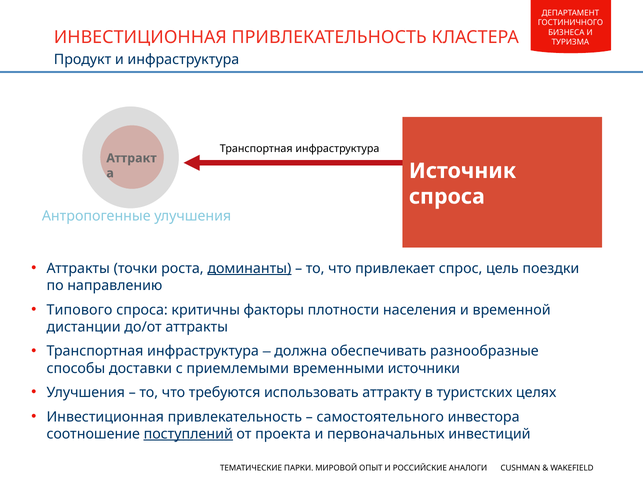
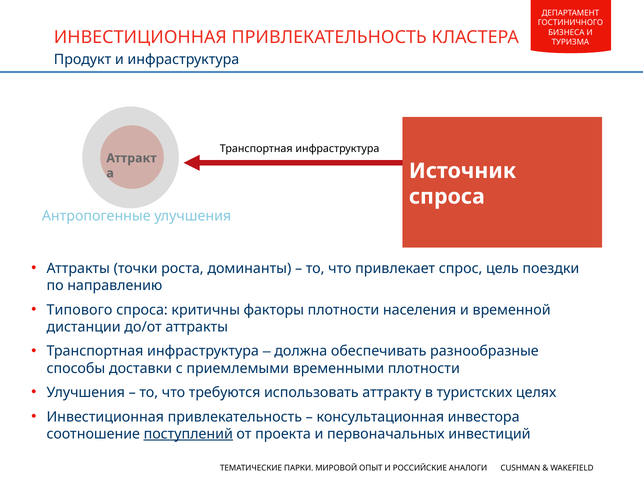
доминанты underline: present -> none
временными источники: источники -> плотности
самостоятельного: самостоятельного -> консультационная
